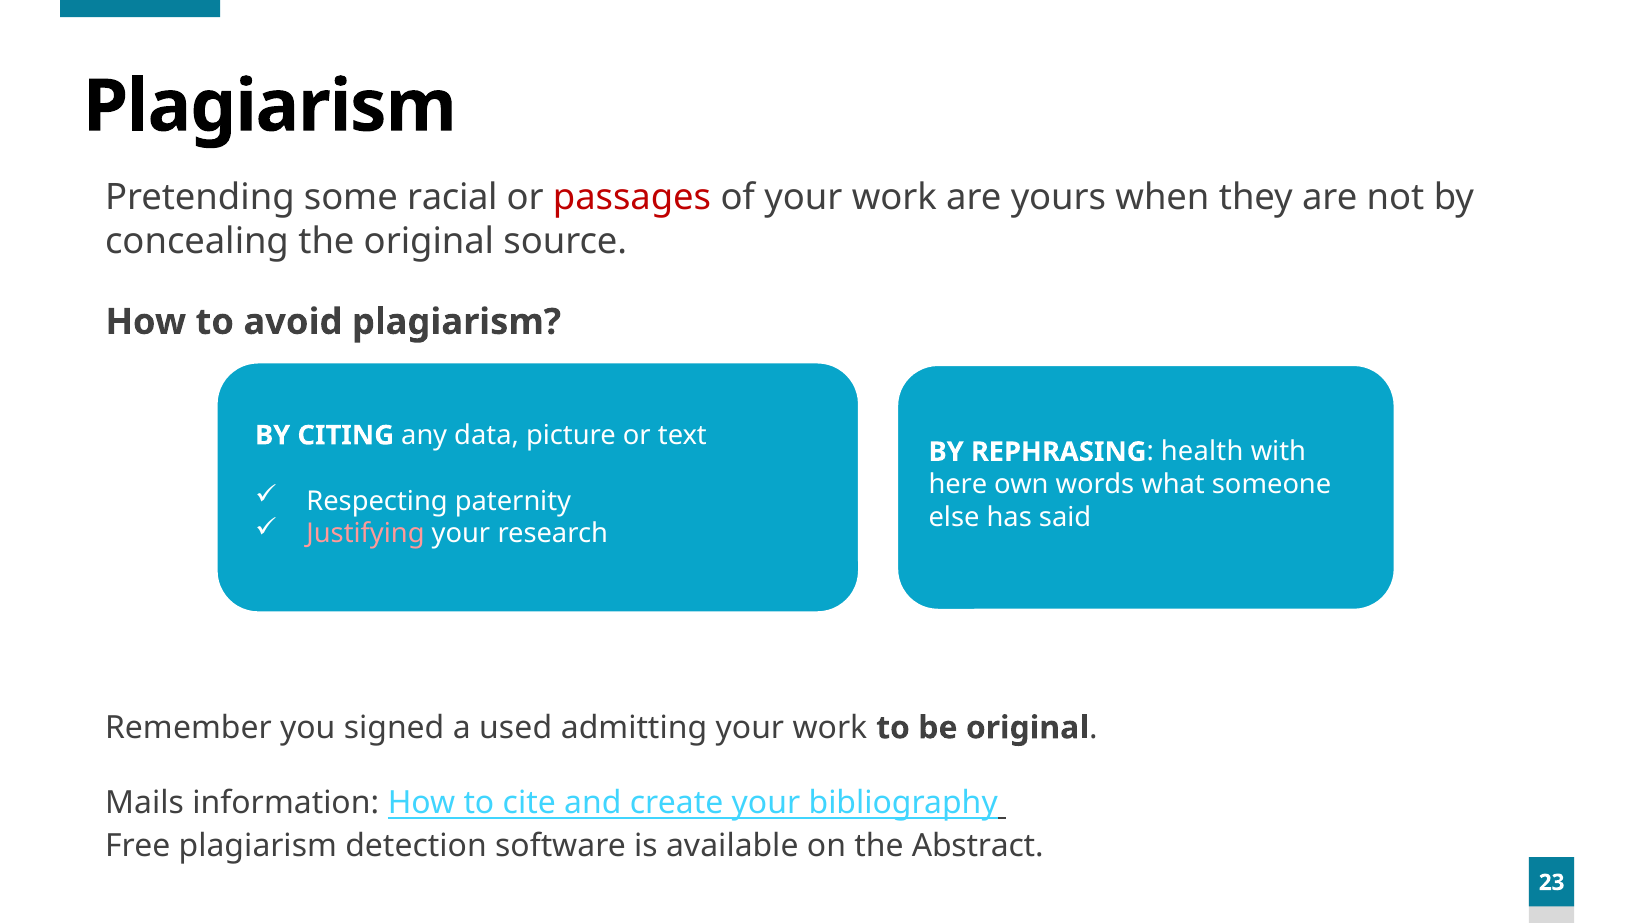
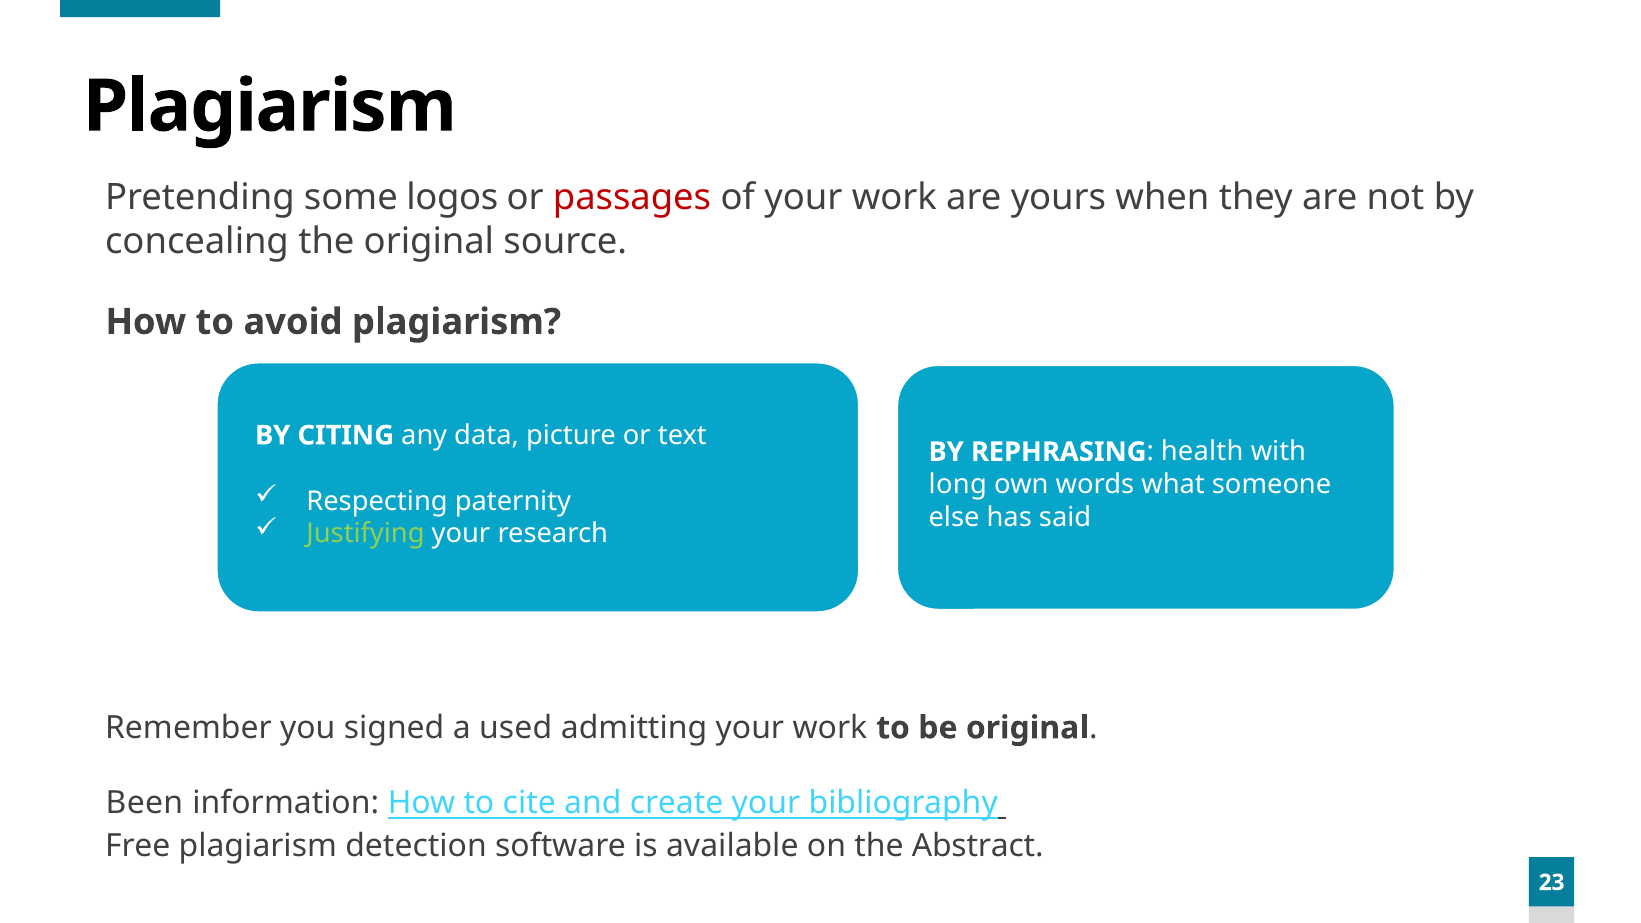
racial: racial -> logos
here: here -> long
Justifying colour: pink -> light green
Mails: Mails -> Been
